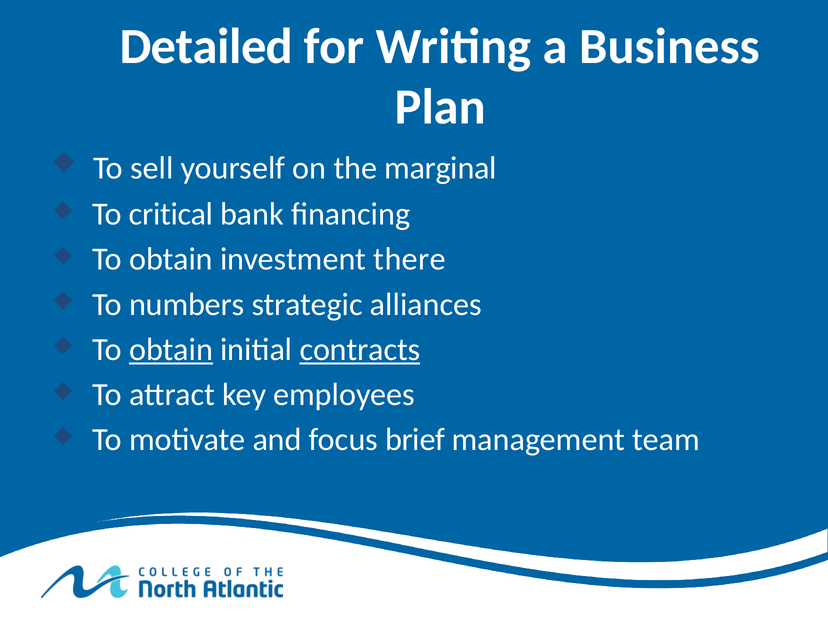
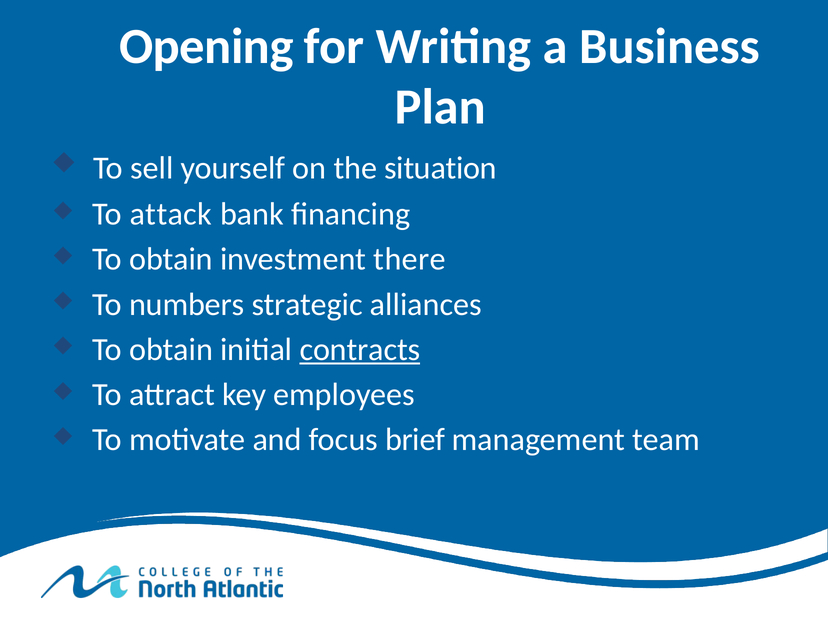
Detailed: Detailed -> Opening
marginal: marginal -> situation
critical: critical -> attack
obtain at (171, 350) underline: present -> none
